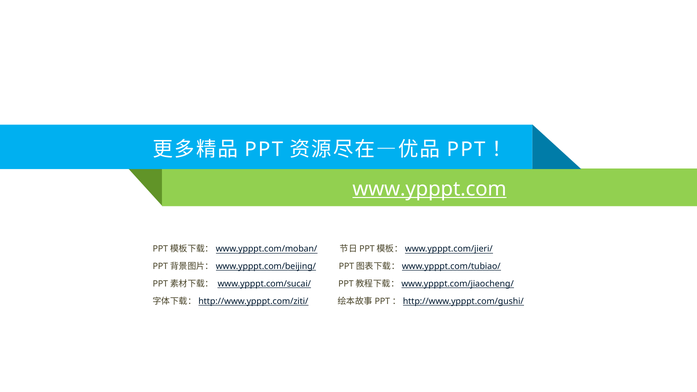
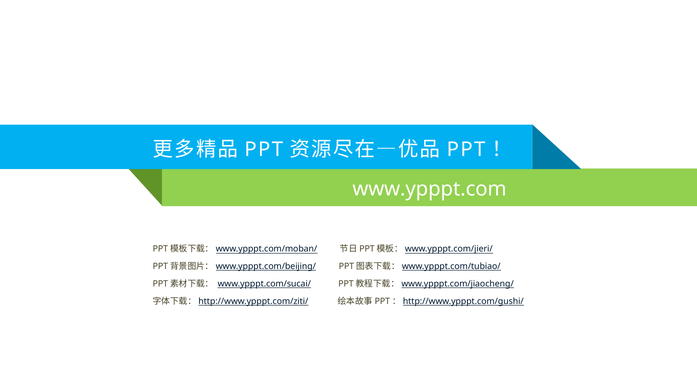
www.ypppt.com underline: present -> none
